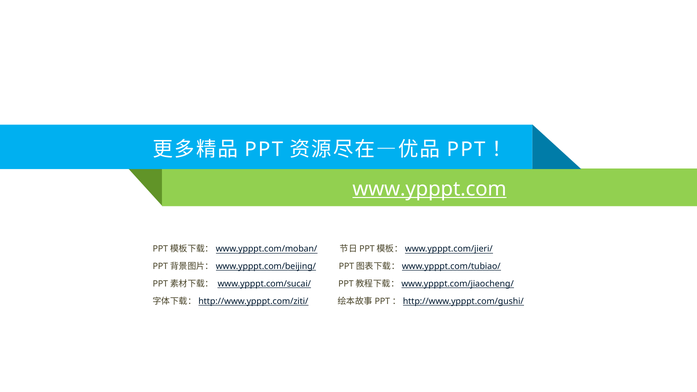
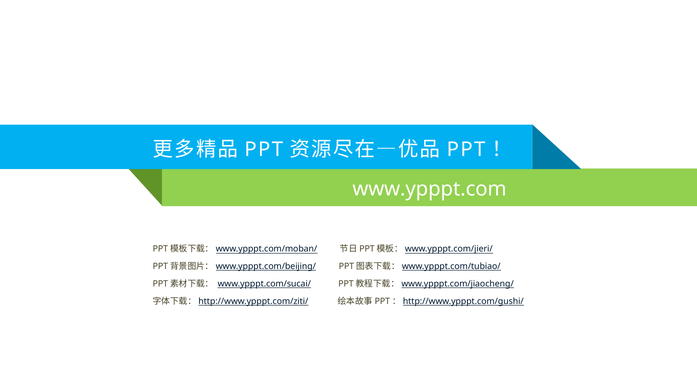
www.ypppt.com underline: present -> none
